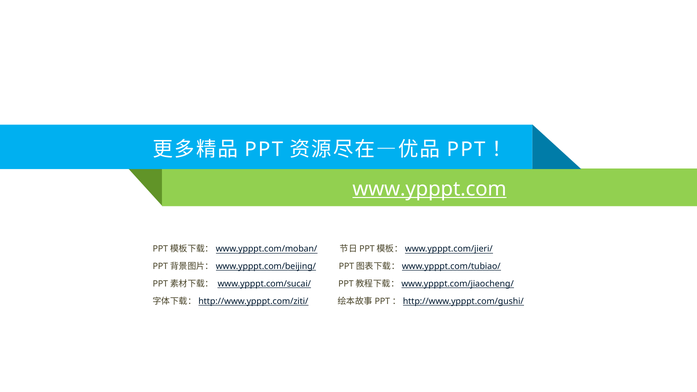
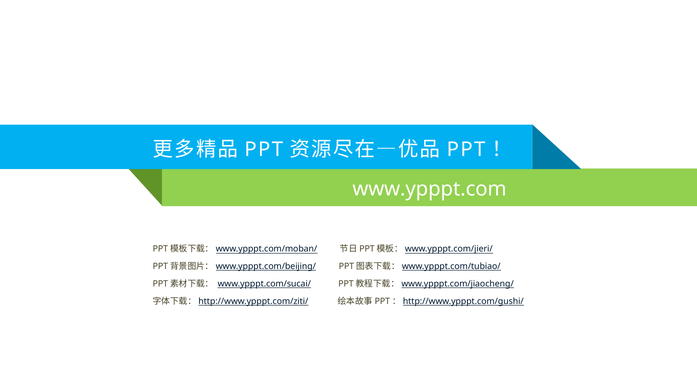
www.ypppt.com underline: present -> none
